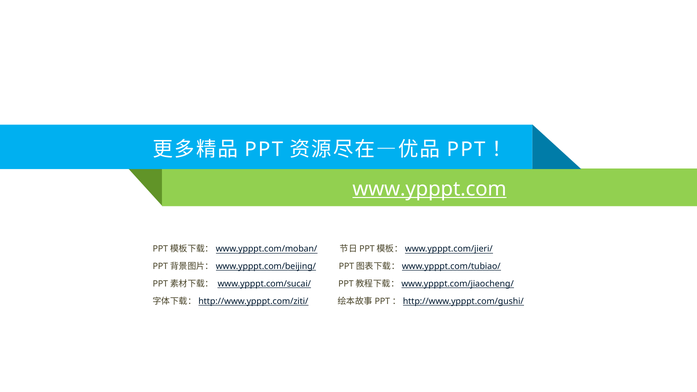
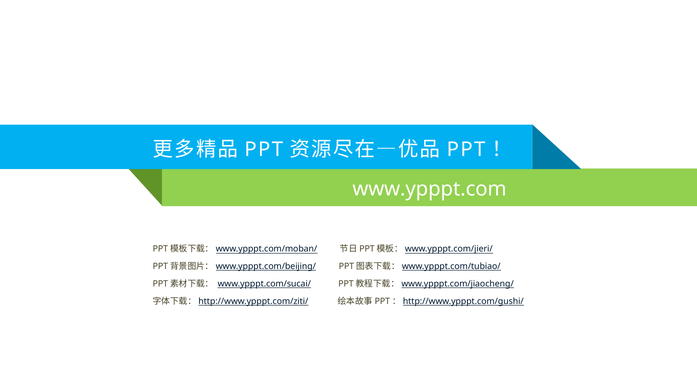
www.ypppt.com underline: present -> none
